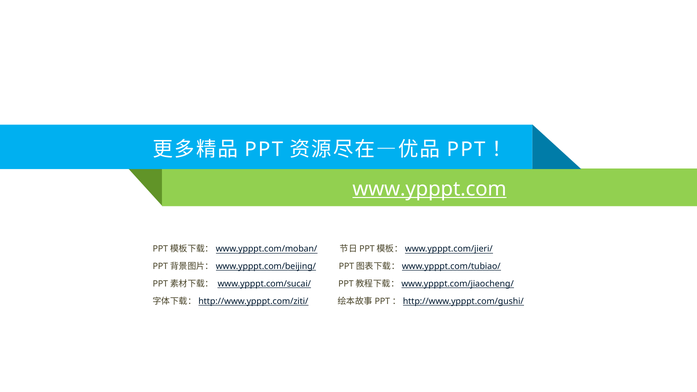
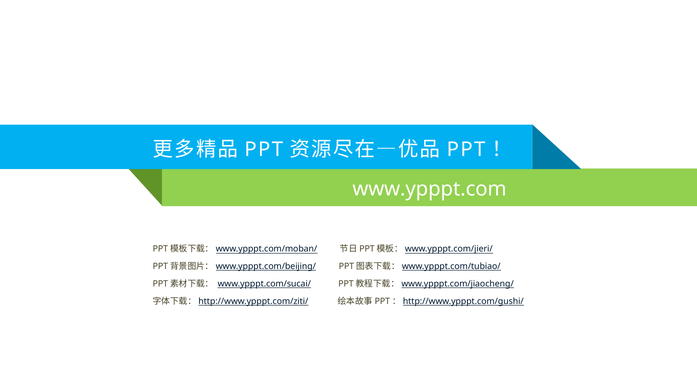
www.ypppt.com underline: present -> none
